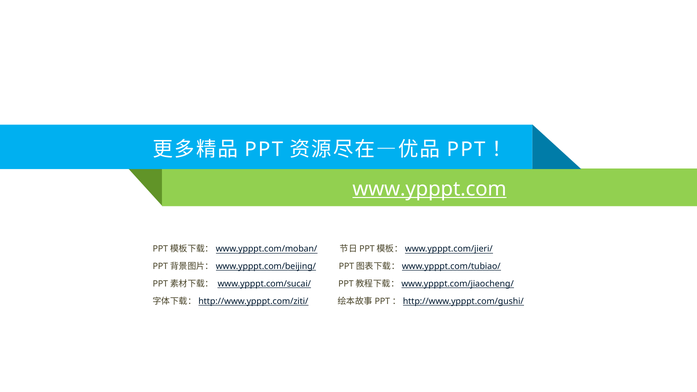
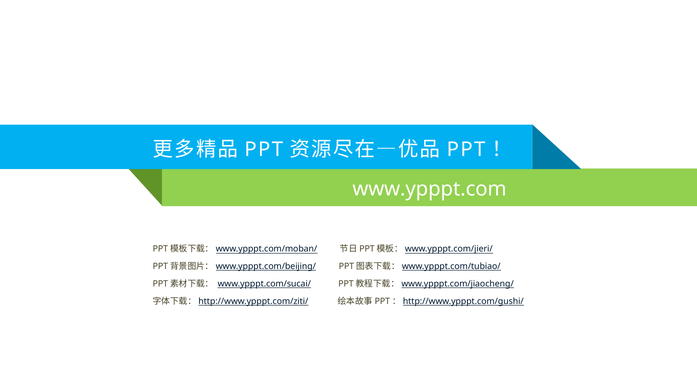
www.ypppt.com underline: present -> none
